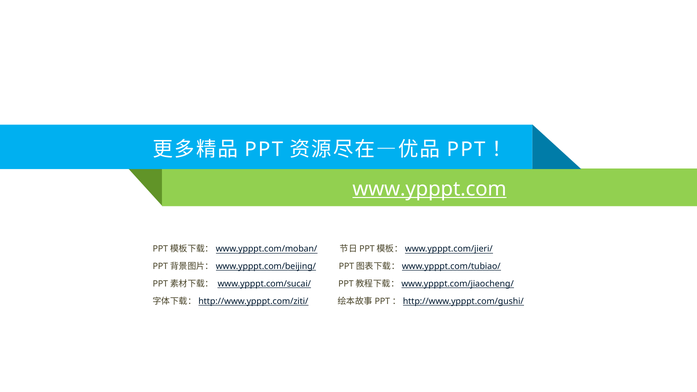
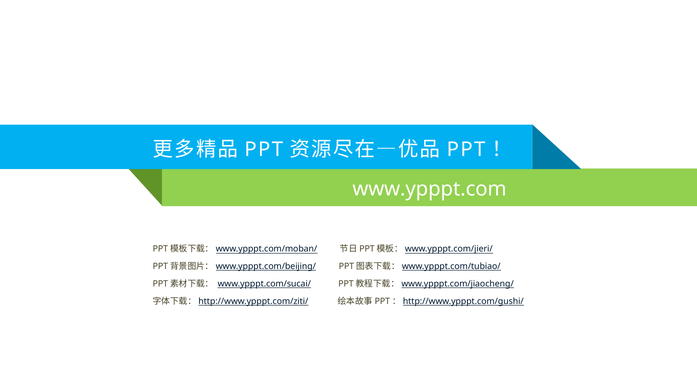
www.ypppt.com underline: present -> none
